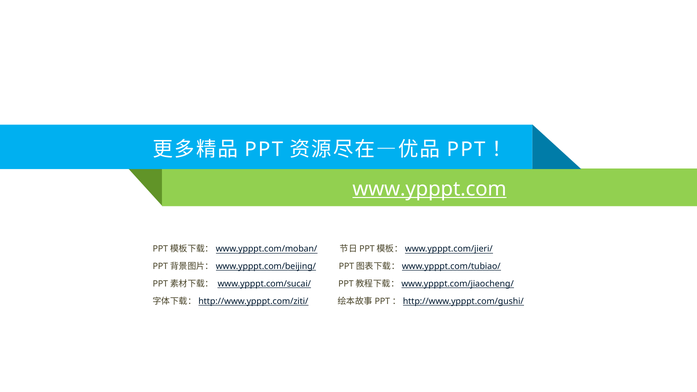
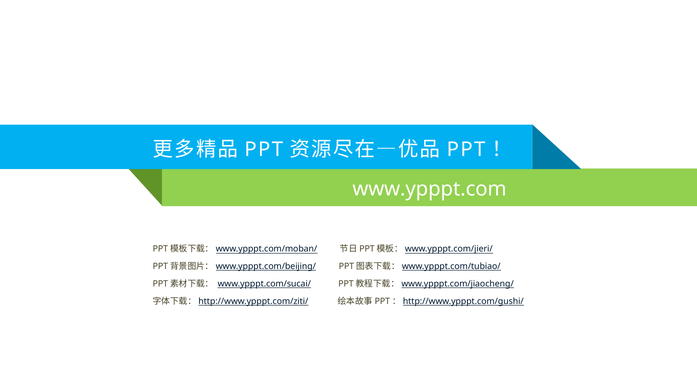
www.ypppt.com underline: present -> none
